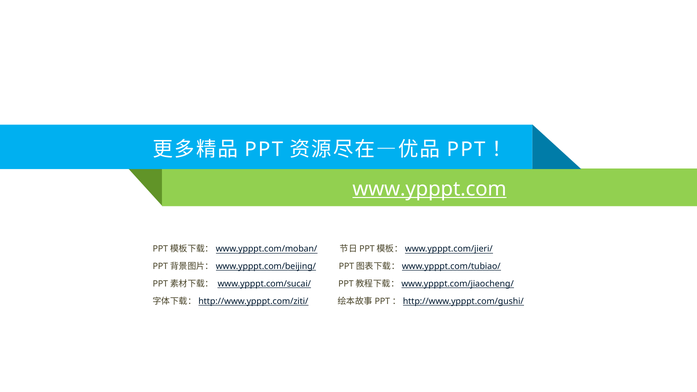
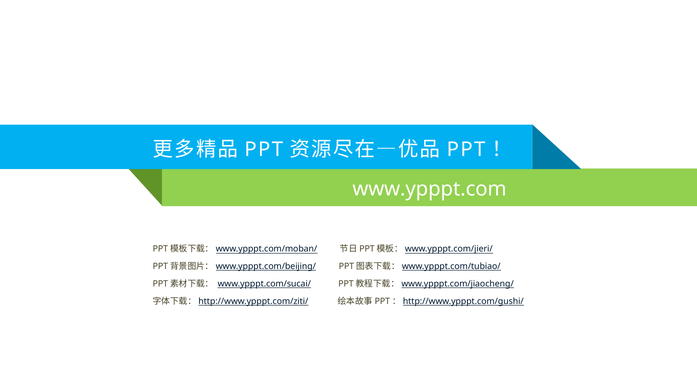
www.ypppt.com underline: present -> none
